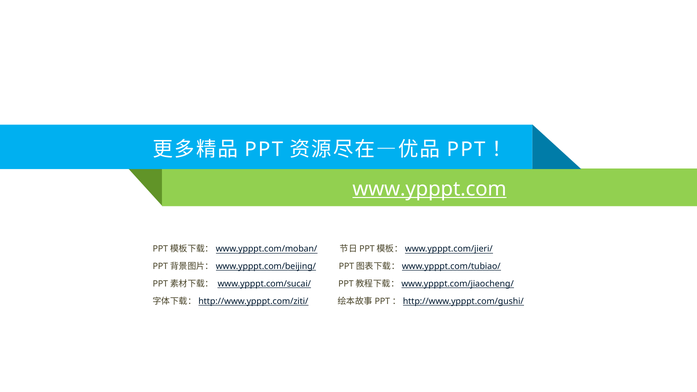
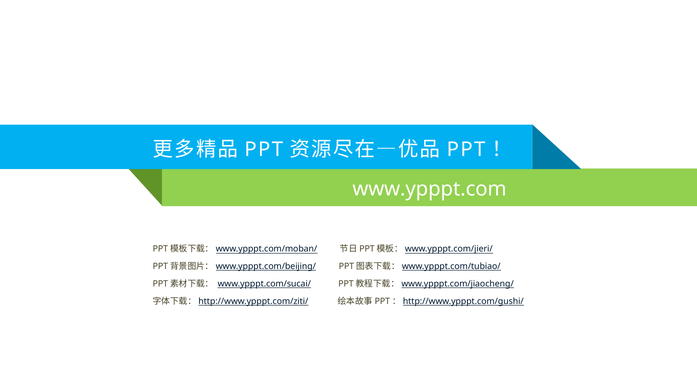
www.ypppt.com underline: present -> none
